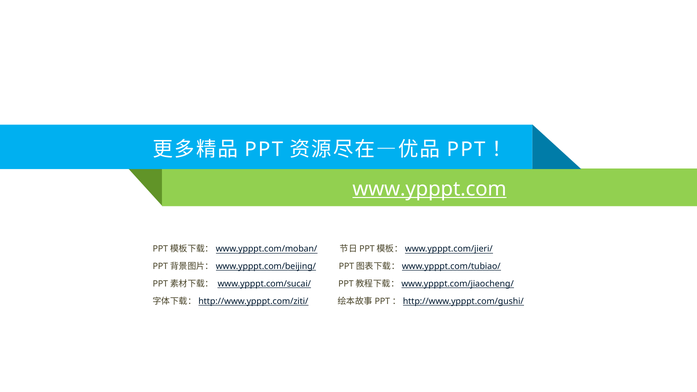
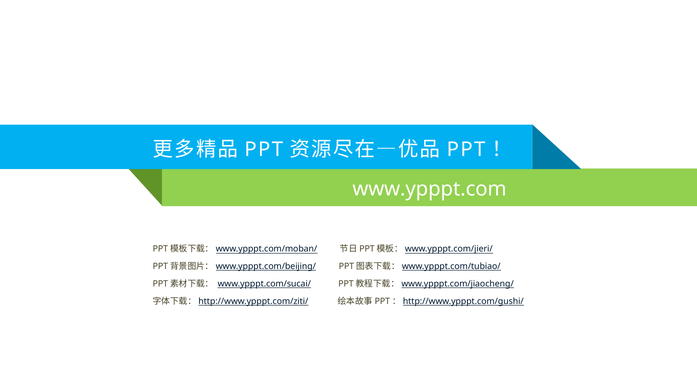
www.ypppt.com underline: present -> none
